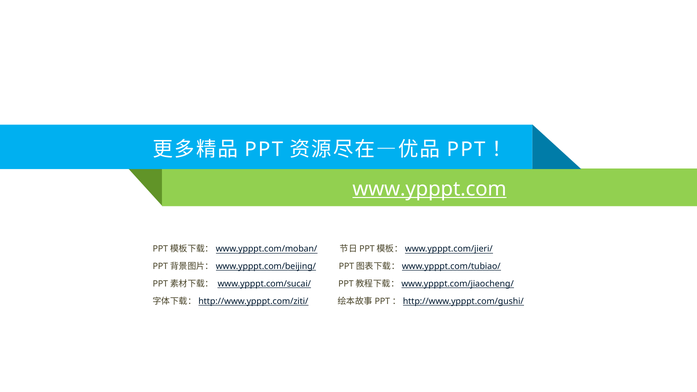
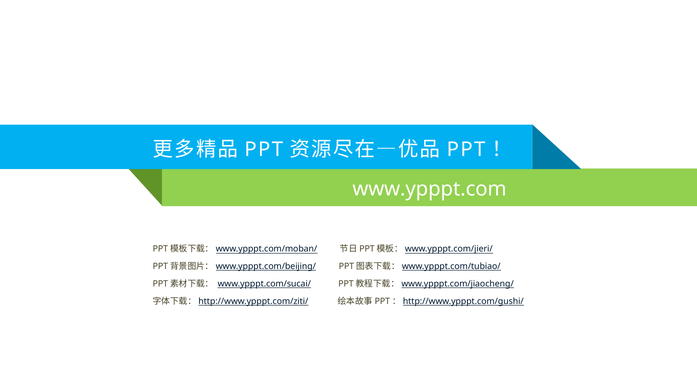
www.ypppt.com underline: present -> none
